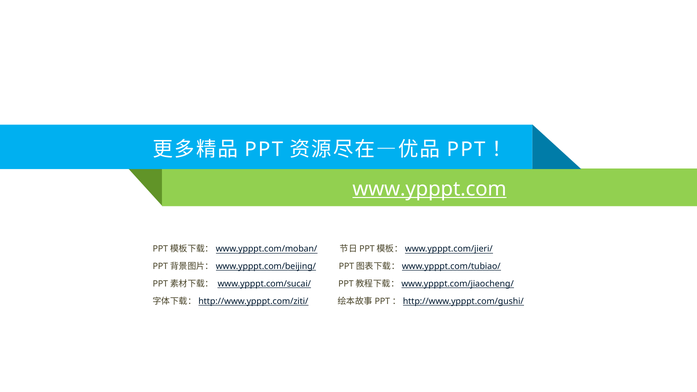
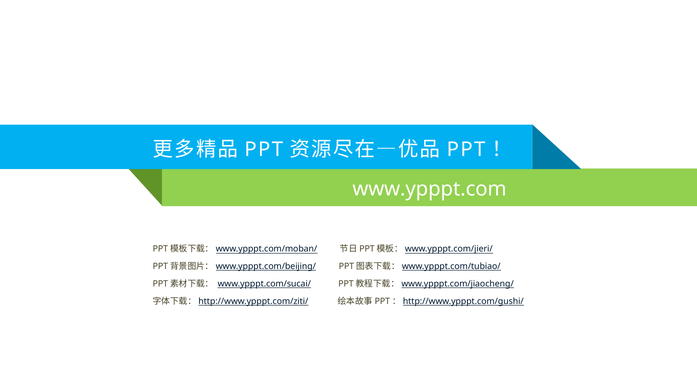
www.ypppt.com underline: present -> none
